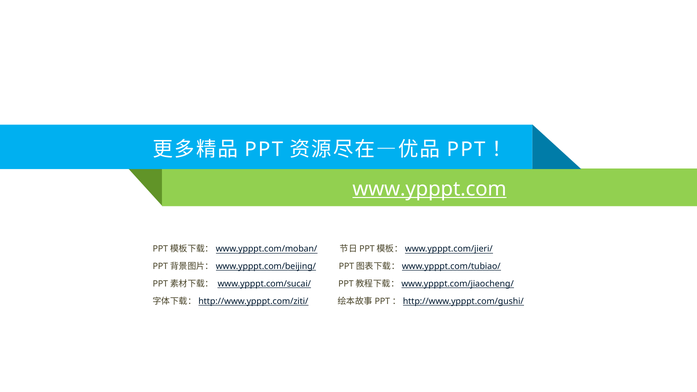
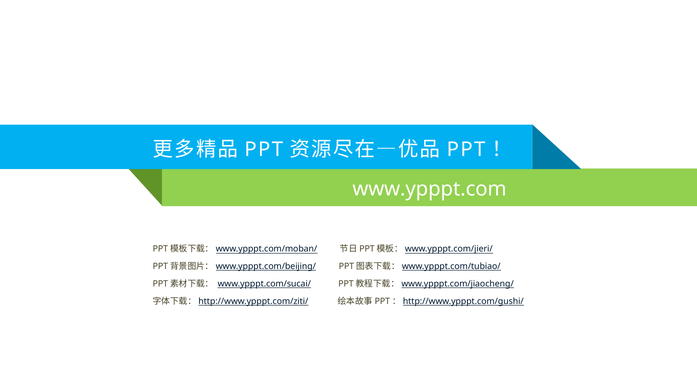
www.ypppt.com underline: present -> none
